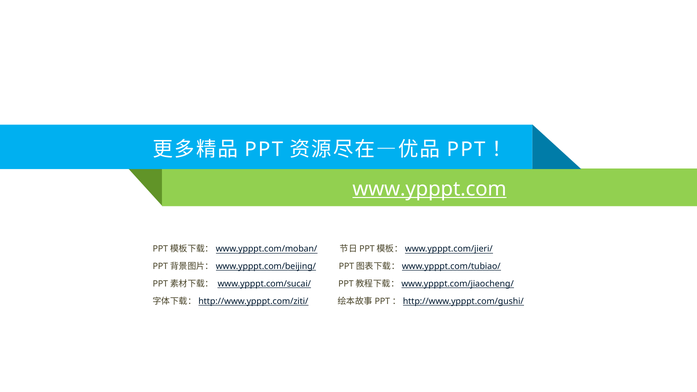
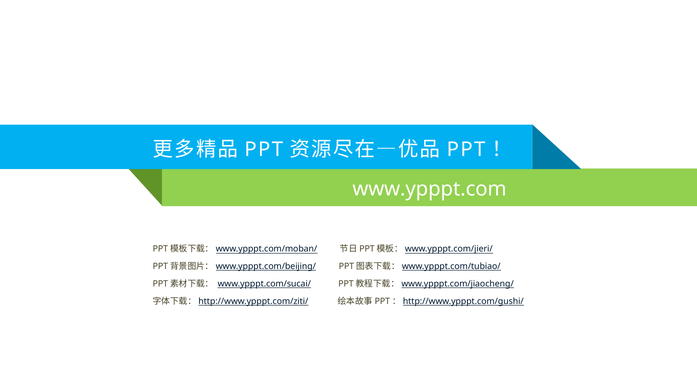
www.ypppt.com underline: present -> none
